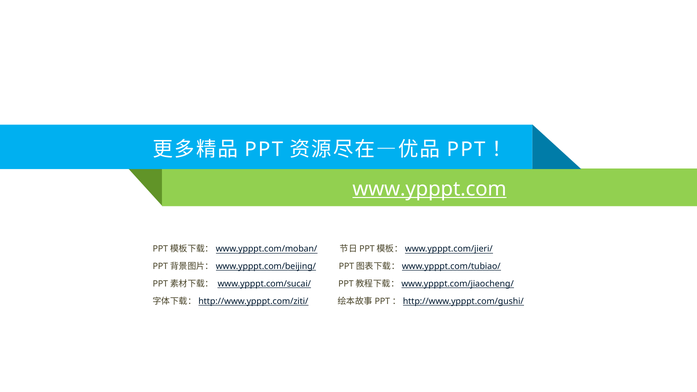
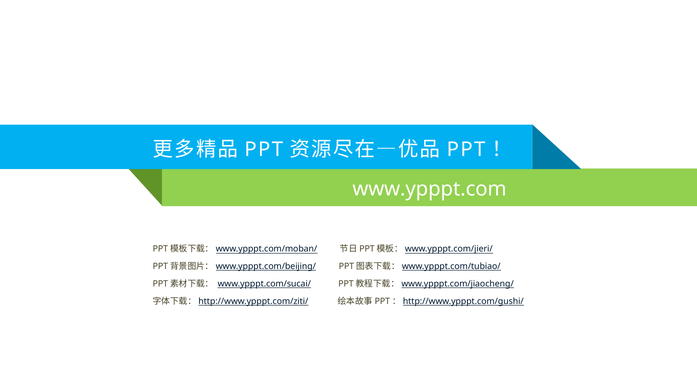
www.ypppt.com underline: present -> none
